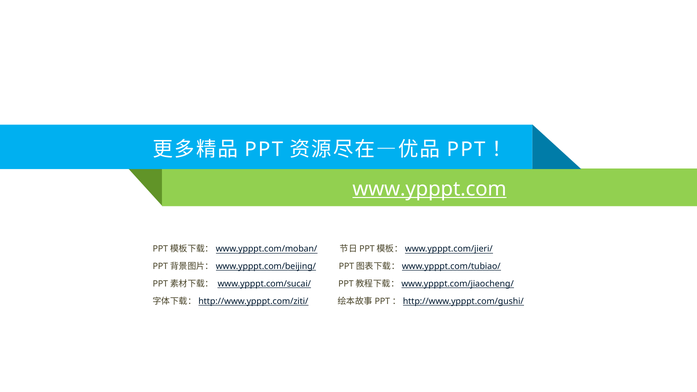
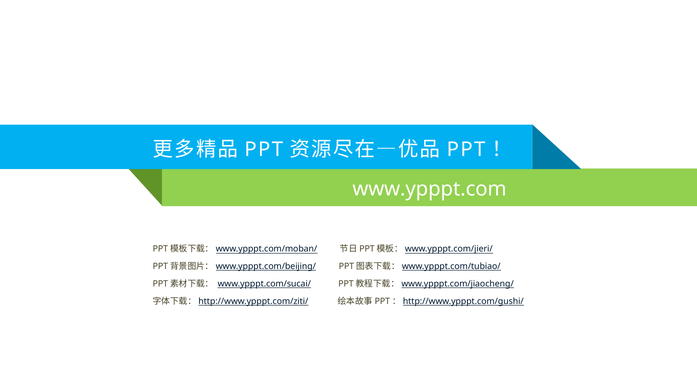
www.ypppt.com underline: present -> none
